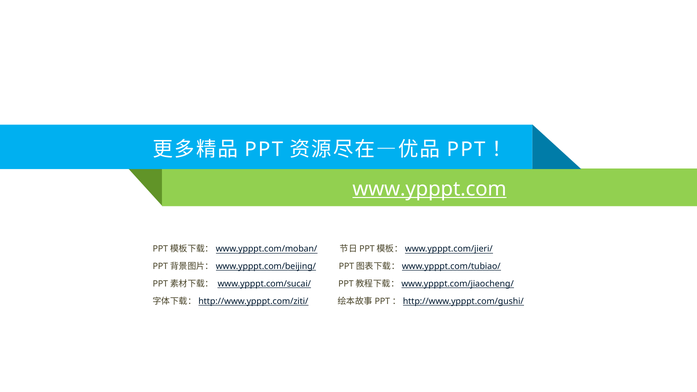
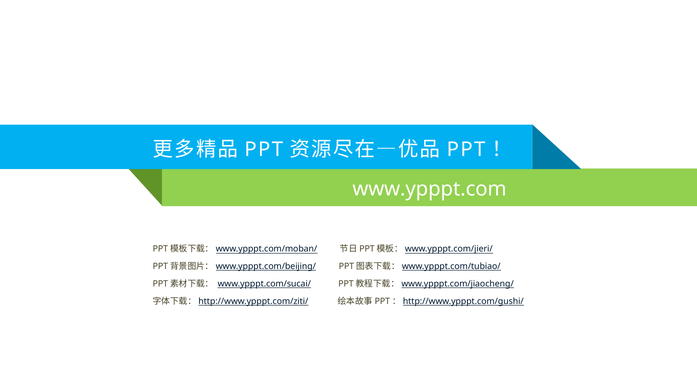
www.ypppt.com underline: present -> none
